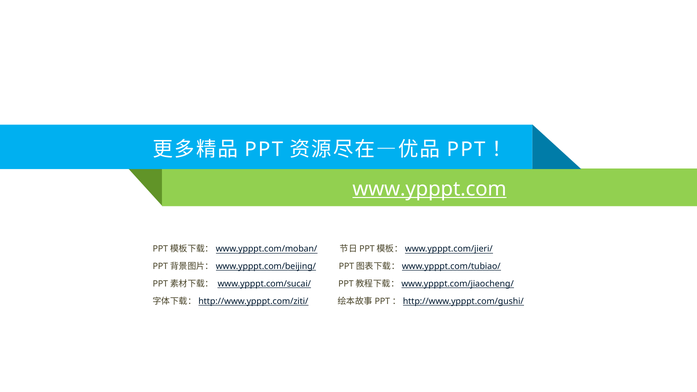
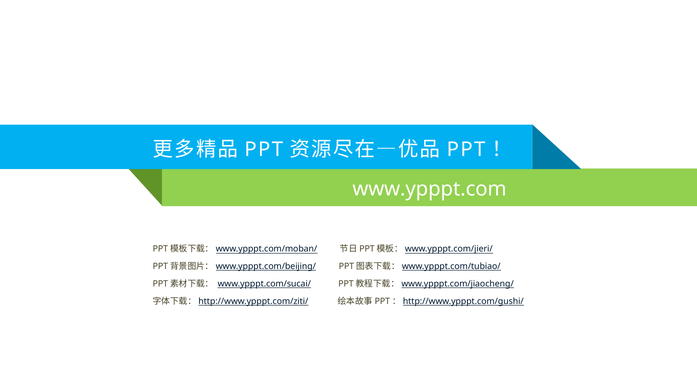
www.ypppt.com underline: present -> none
